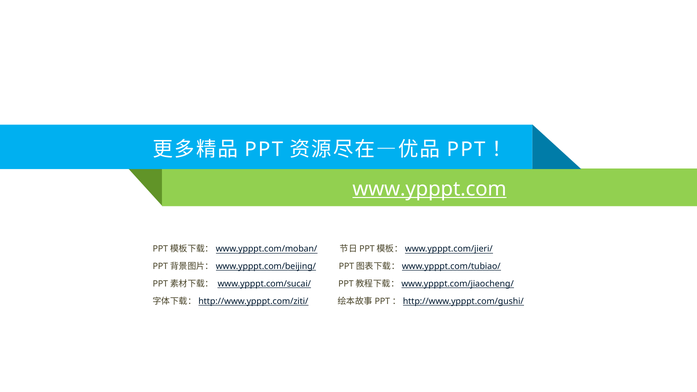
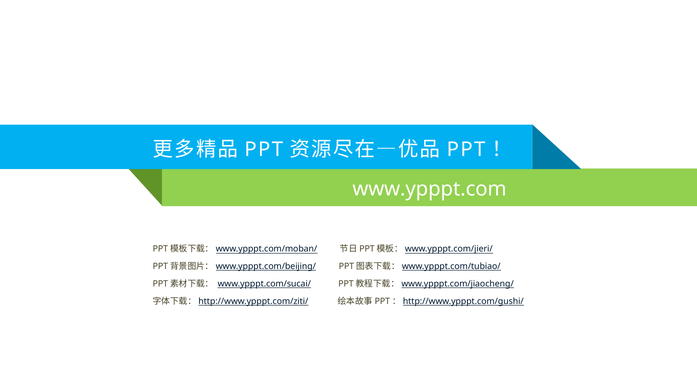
www.ypppt.com underline: present -> none
